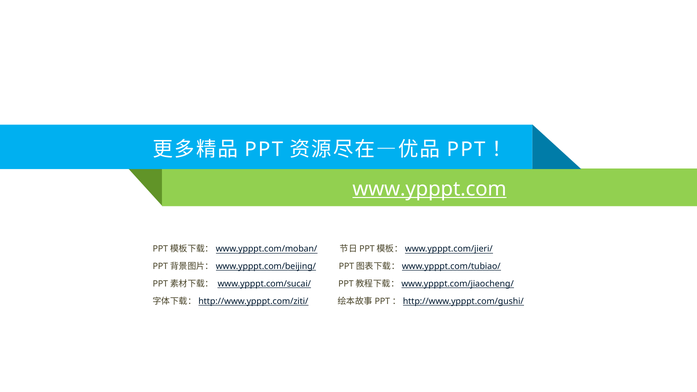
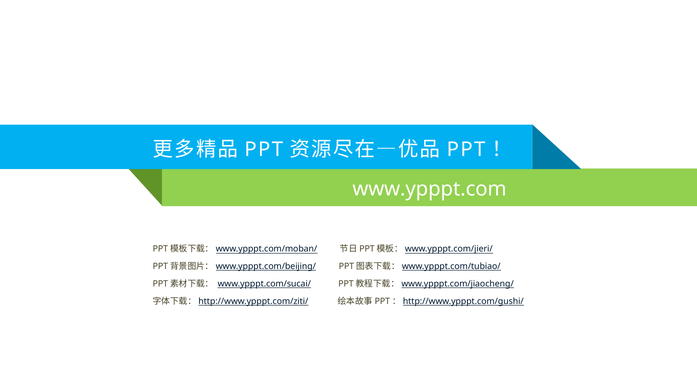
www.ypppt.com underline: present -> none
